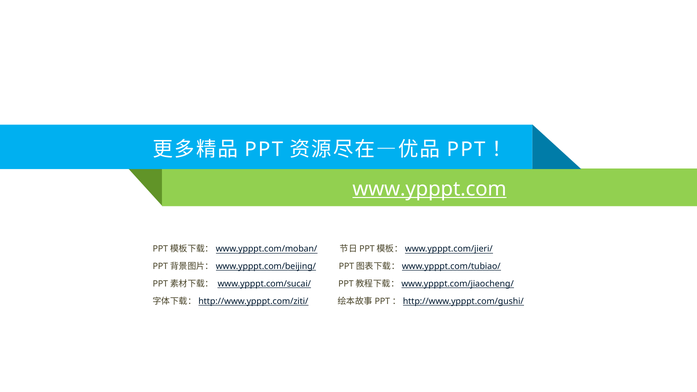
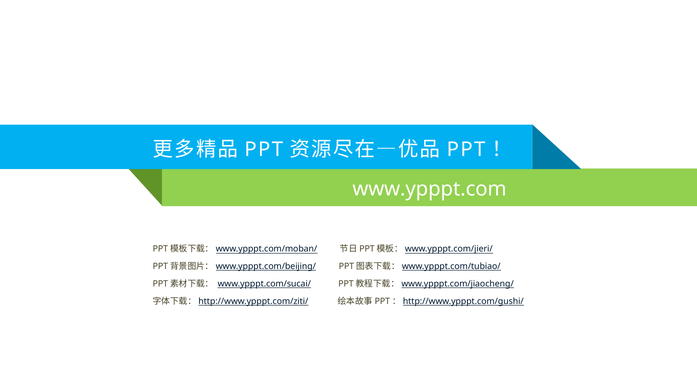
www.ypppt.com underline: present -> none
